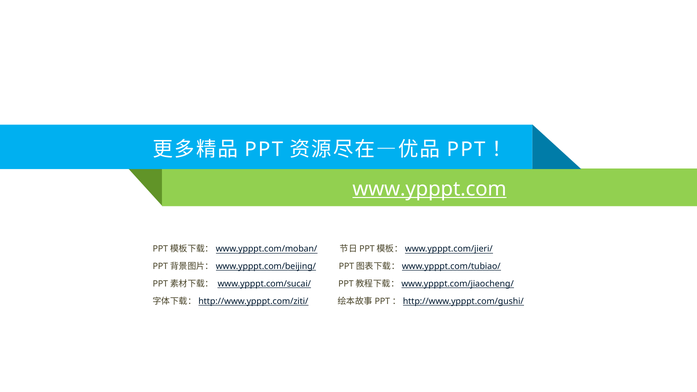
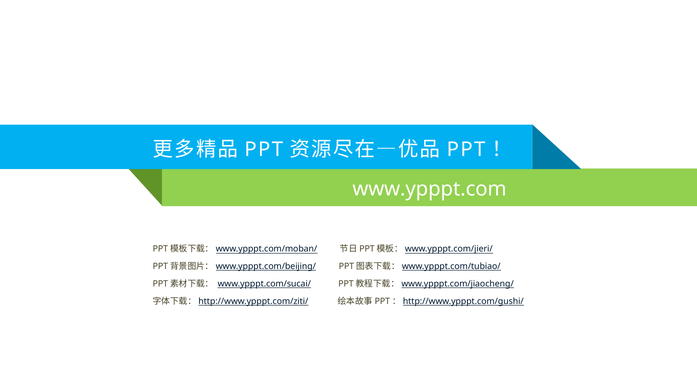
www.ypppt.com underline: present -> none
